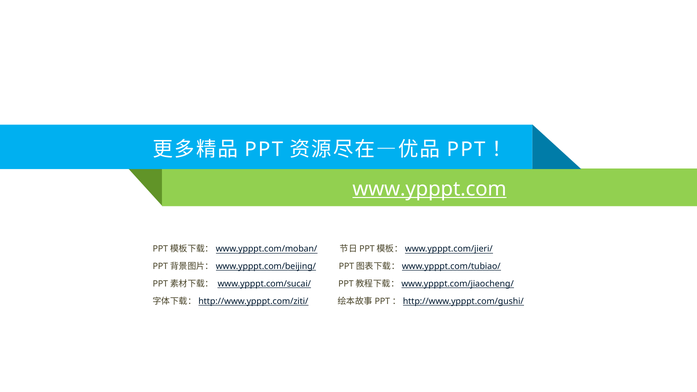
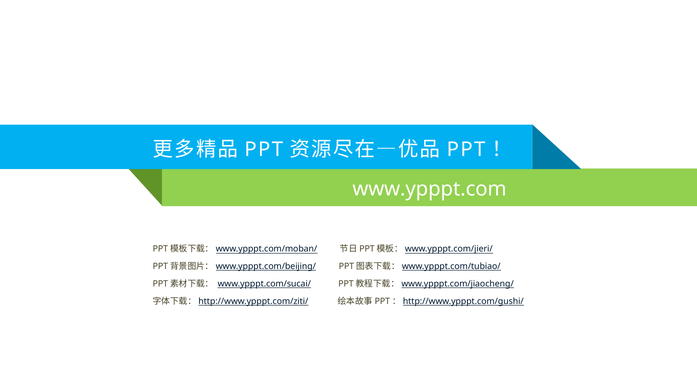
www.ypppt.com underline: present -> none
